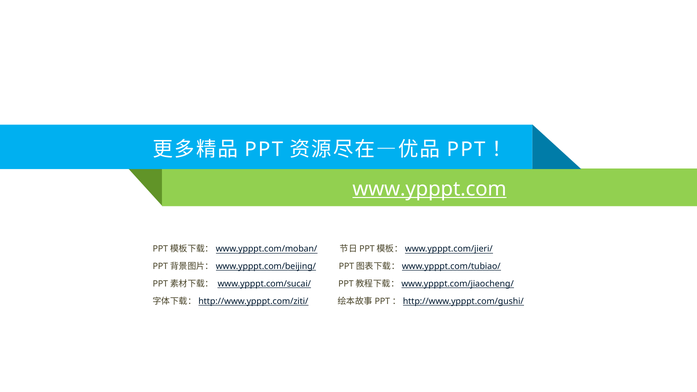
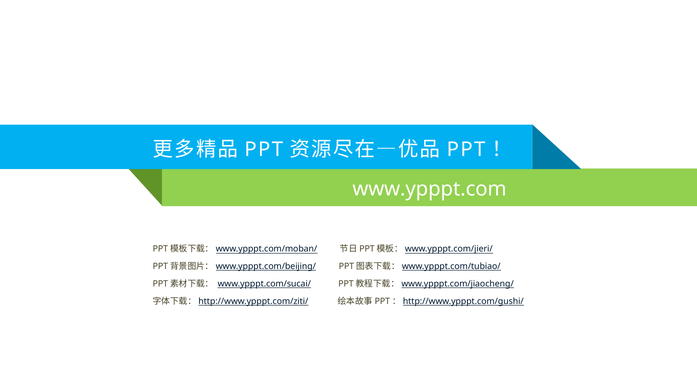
www.ypppt.com underline: present -> none
